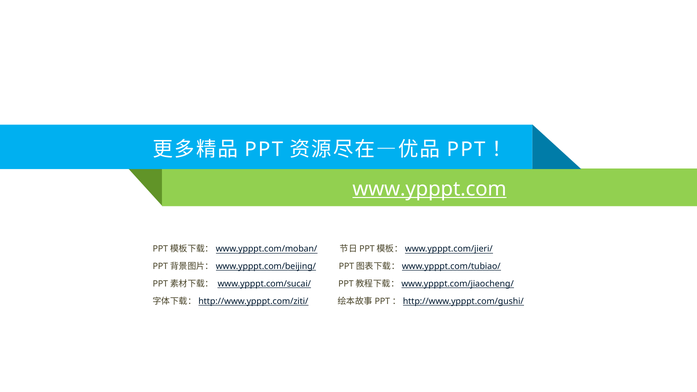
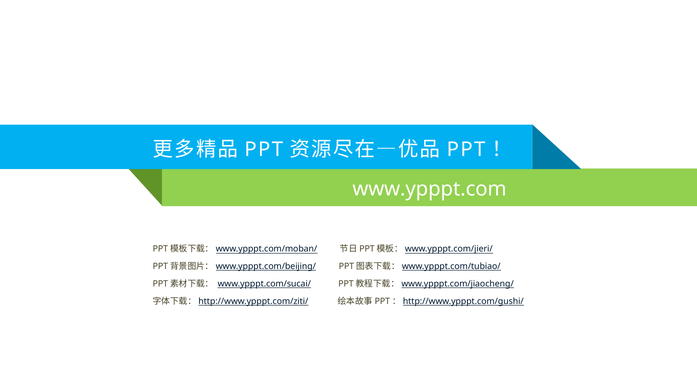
www.ypppt.com underline: present -> none
